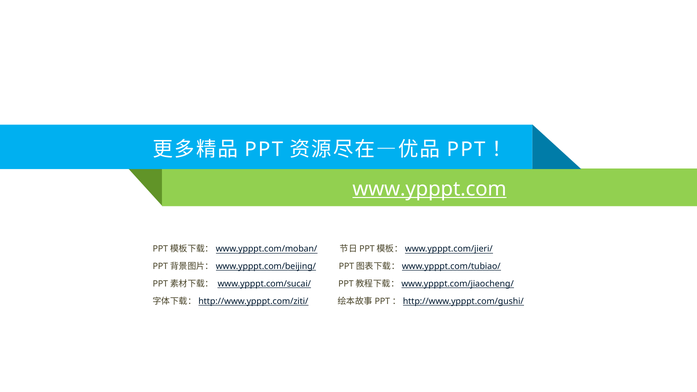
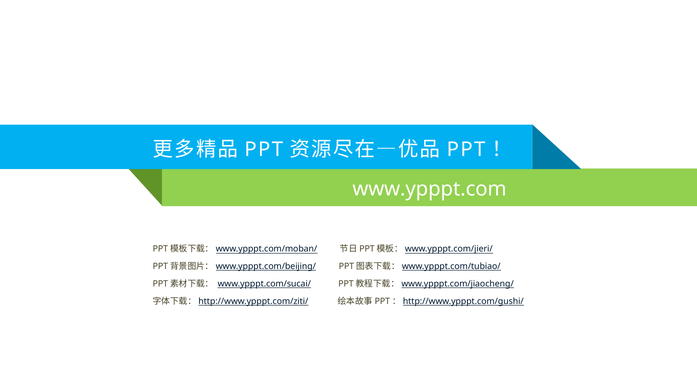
www.ypppt.com underline: present -> none
